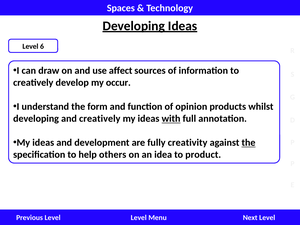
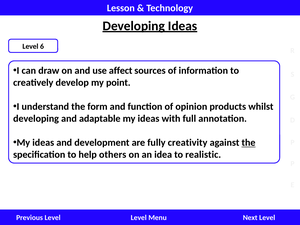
Spaces: Spaces -> Lesson
occur: occur -> point
and creatively: creatively -> adaptable
with underline: present -> none
product: product -> realistic
